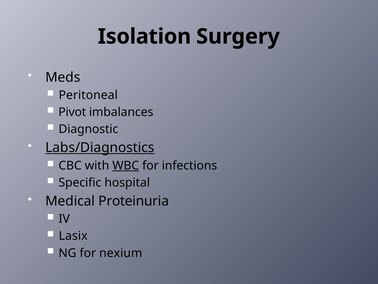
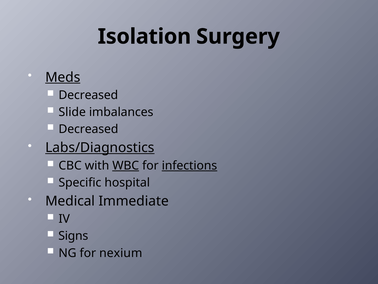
Meds underline: none -> present
Peritoneal at (88, 95): Peritoneal -> Decreased
Pivot: Pivot -> Slide
Diagnostic at (88, 129): Diagnostic -> Decreased
infections underline: none -> present
Proteinuria: Proteinuria -> Immediate
Lasix: Lasix -> Signs
